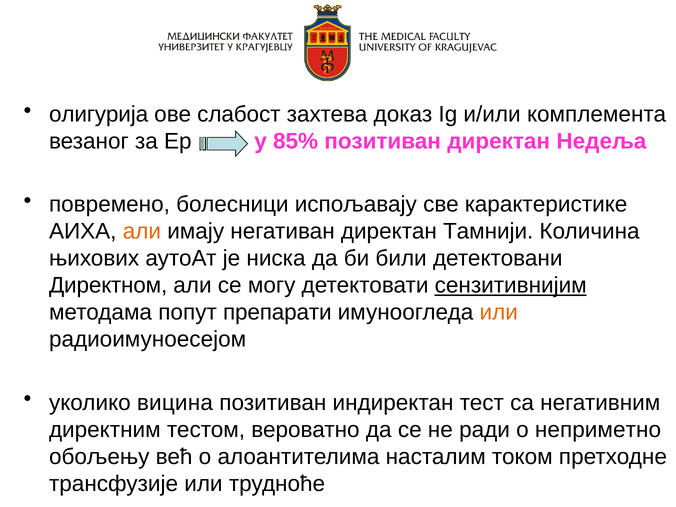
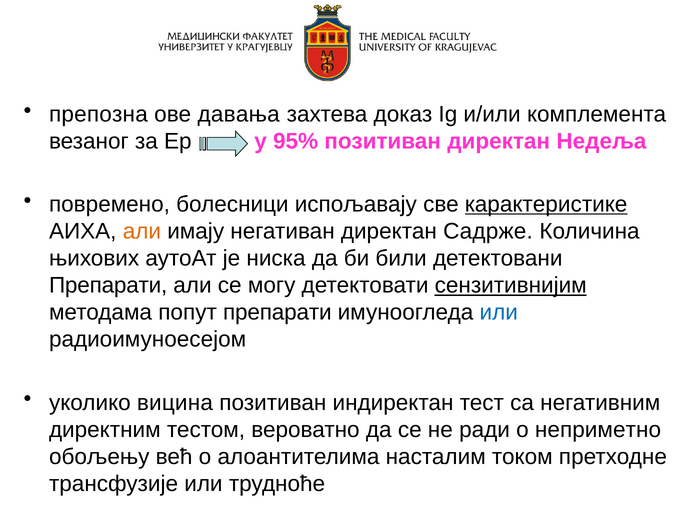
олигурија: олигурија -> препозна
слабост: слабост -> давања
85%: 85% -> 95%
карактеристике underline: none -> present
Тамнији: Тамнији -> Садрже
Директном at (108, 285): Директном -> Препарати
или at (499, 313) colour: orange -> blue
